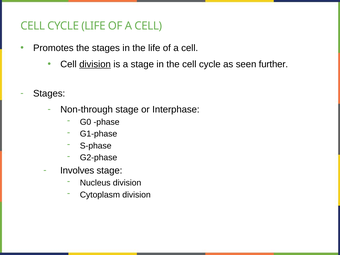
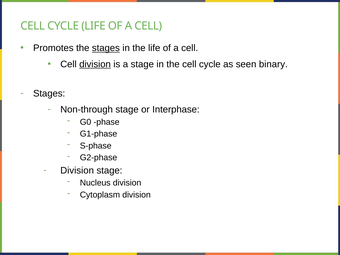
stages at (106, 48) underline: none -> present
further: further -> binary
Involves at (77, 170): Involves -> Division
